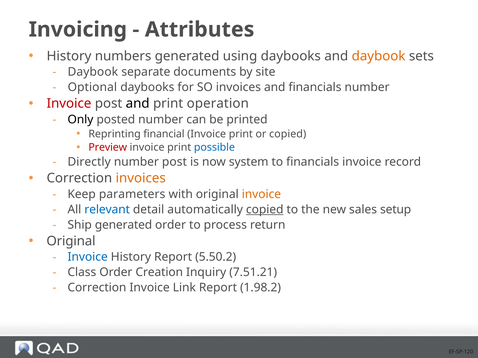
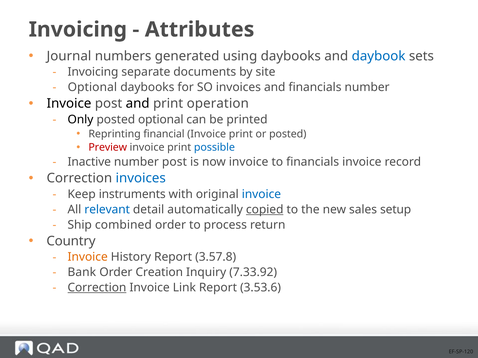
History at (69, 56): History -> Journal
daybook at (379, 56) colour: orange -> blue
Daybook at (93, 72): Daybook -> Invoicing
Invoice at (69, 104) colour: red -> black
posted number: number -> optional
or copied: copied -> posted
Directly: Directly -> Inactive
now system: system -> invoice
invoices at (141, 178) colour: orange -> blue
parameters: parameters -> instruments
invoice at (261, 195) colour: orange -> blue
Ship generated: generated -> combined
Original at (71, 241): Original -> Country
Invoice at (88, 257) colour: blue -> orange
5.50.2: 5.50.2 -> 3.57.8
Class: Class -> Bank
7.51.21: 7.51.21 -> 7.33.92
Correction at (97, 288) underline: none -> present
1.98.2: 1.98.2 -> 3.53.6
